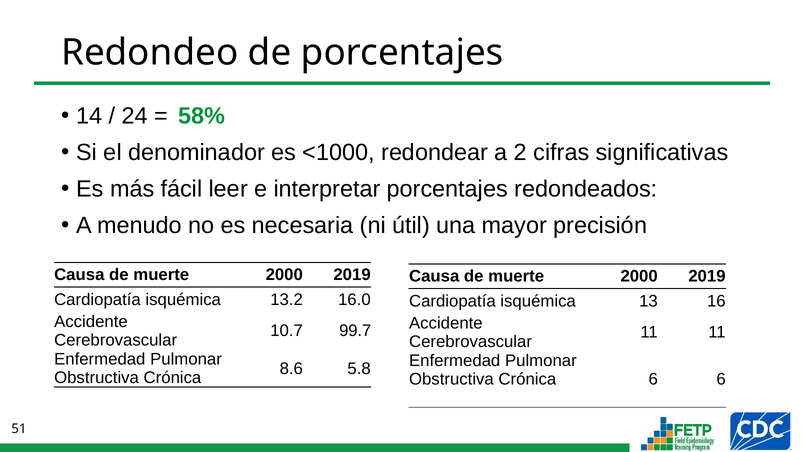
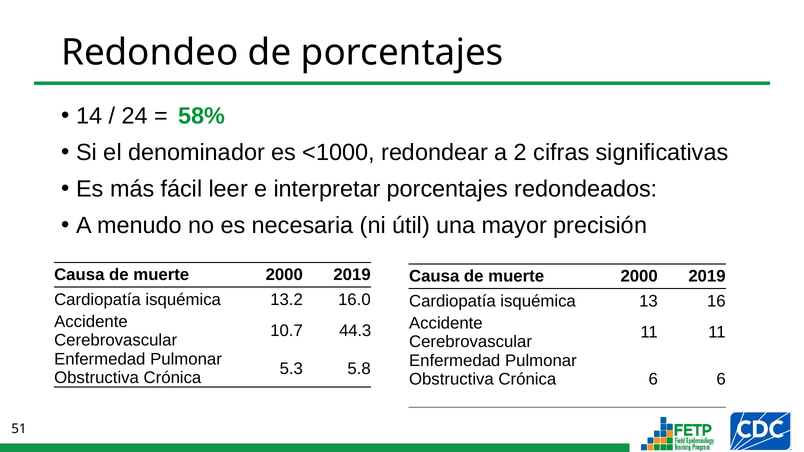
99.7: 99.7 -> 44.3
8.6: 8.6 -> 5.3
